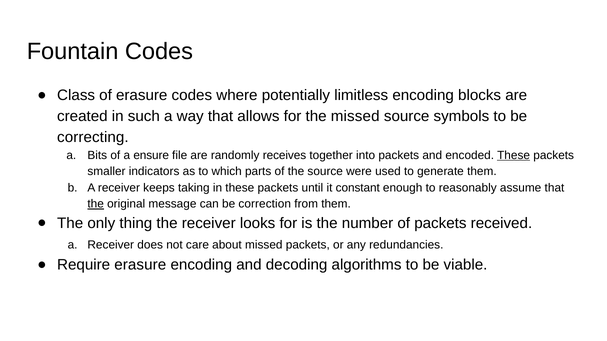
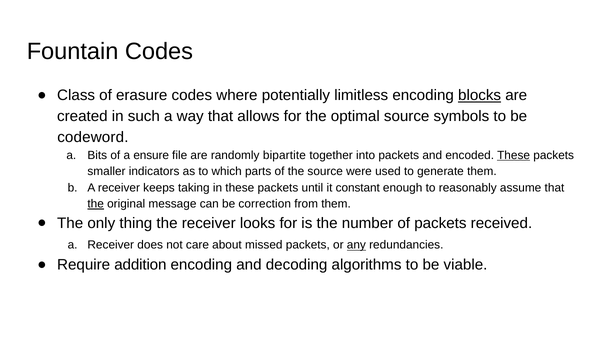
blocks underline: none -> present
the missed: missed -> optimal
correcting: correcting -> codeword
receives: receives -> bipartite
any underline: none -> present
Require erasure: erasure -> addition
